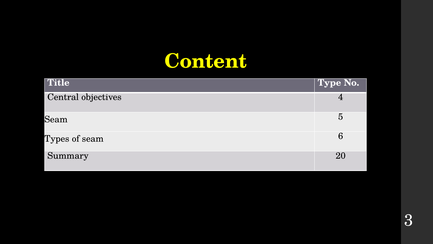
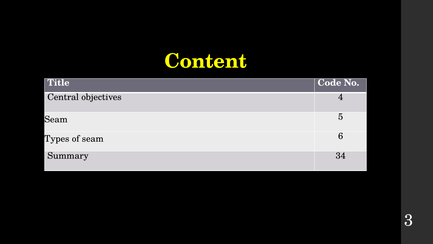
Type: Type -> Code
20: 20 -> 34
